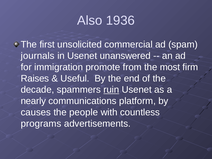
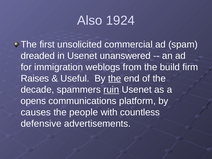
1936: 1936 -> 1924
journals: journals -> dreaded
promote: promote -> weblogs
most: most -> build
the at (115, 78) underline: none -> present
nearly: nearly -> opens
programs: programs -> defensive
